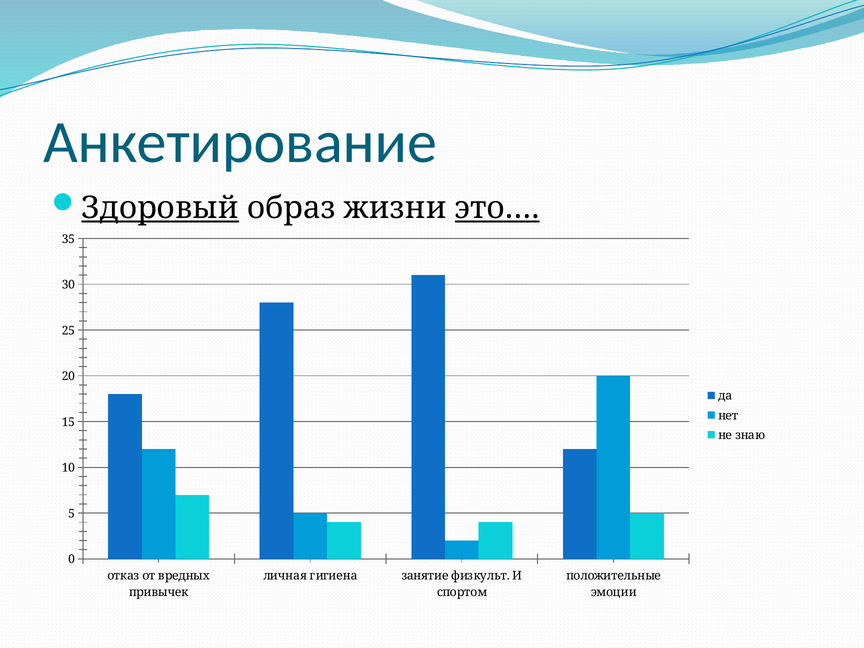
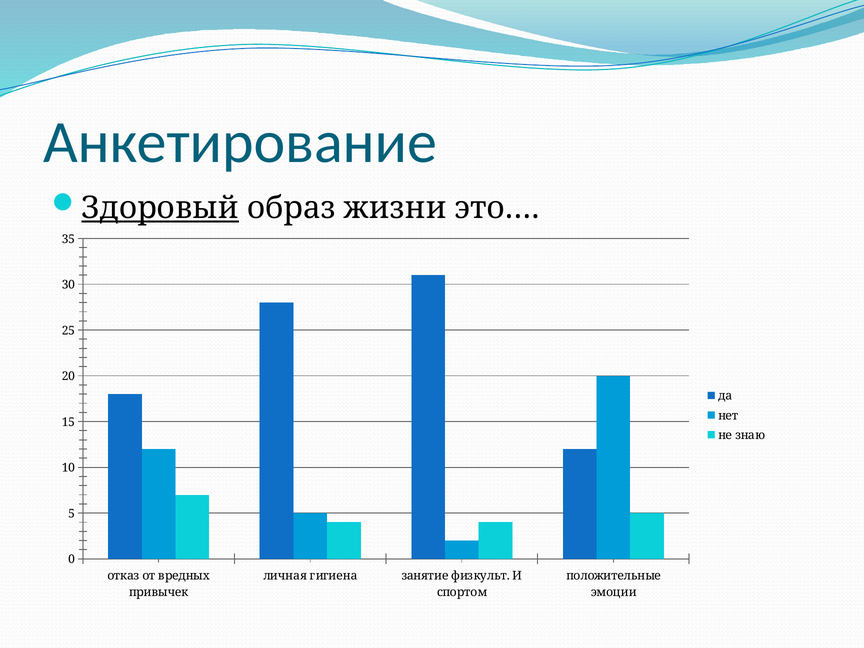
это… underline: present -> none
